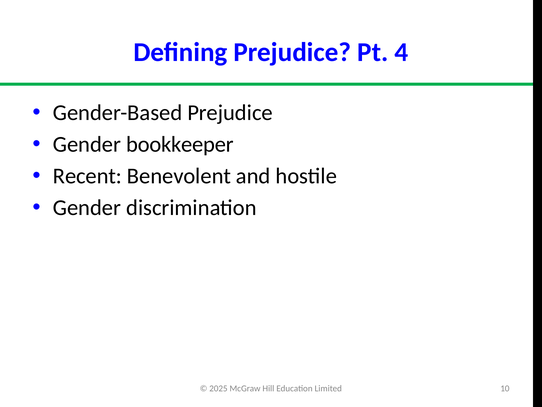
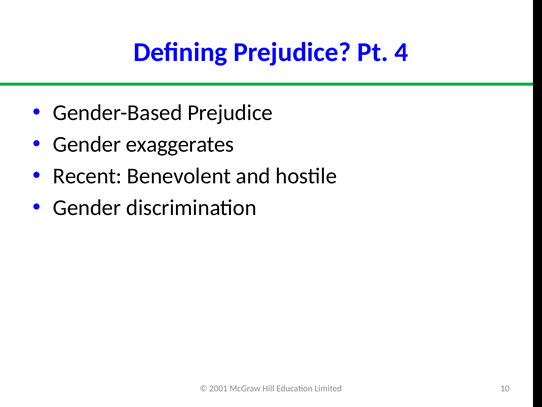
bookkeeper: bookkeeper -> exaggerates
2025: 2025 -> 2001
